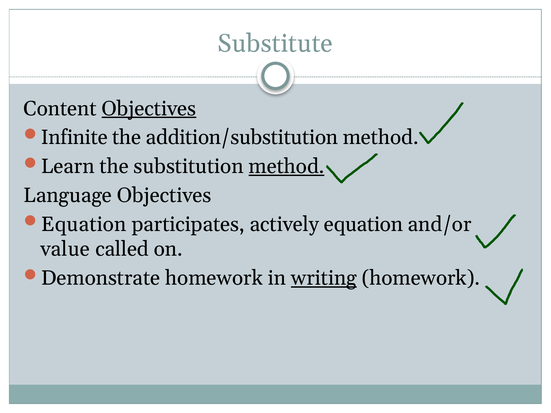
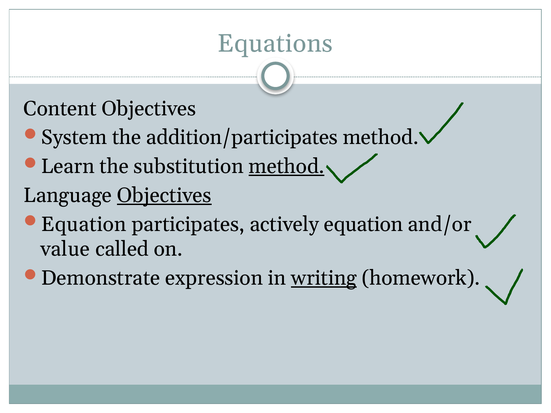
Substitute: Substitute -> Equations
Objectives at (149, 109) underline: present -> none
Infinite: Infinite -> System
addition/substitution: addition/substitution -> addition/participates
Objectives at (164, 195) underline: none -> present
Demonstrate homework: homework -> expression
